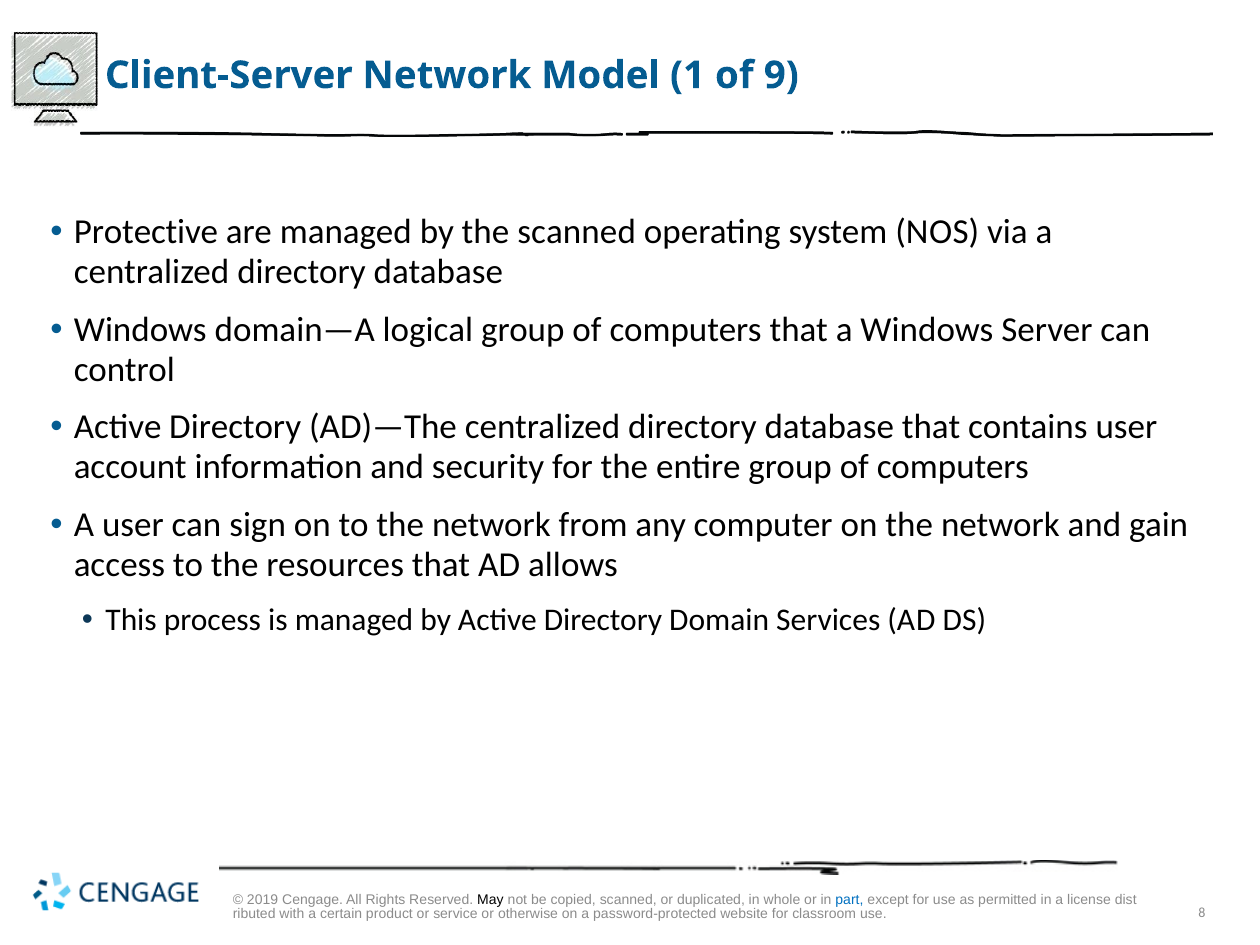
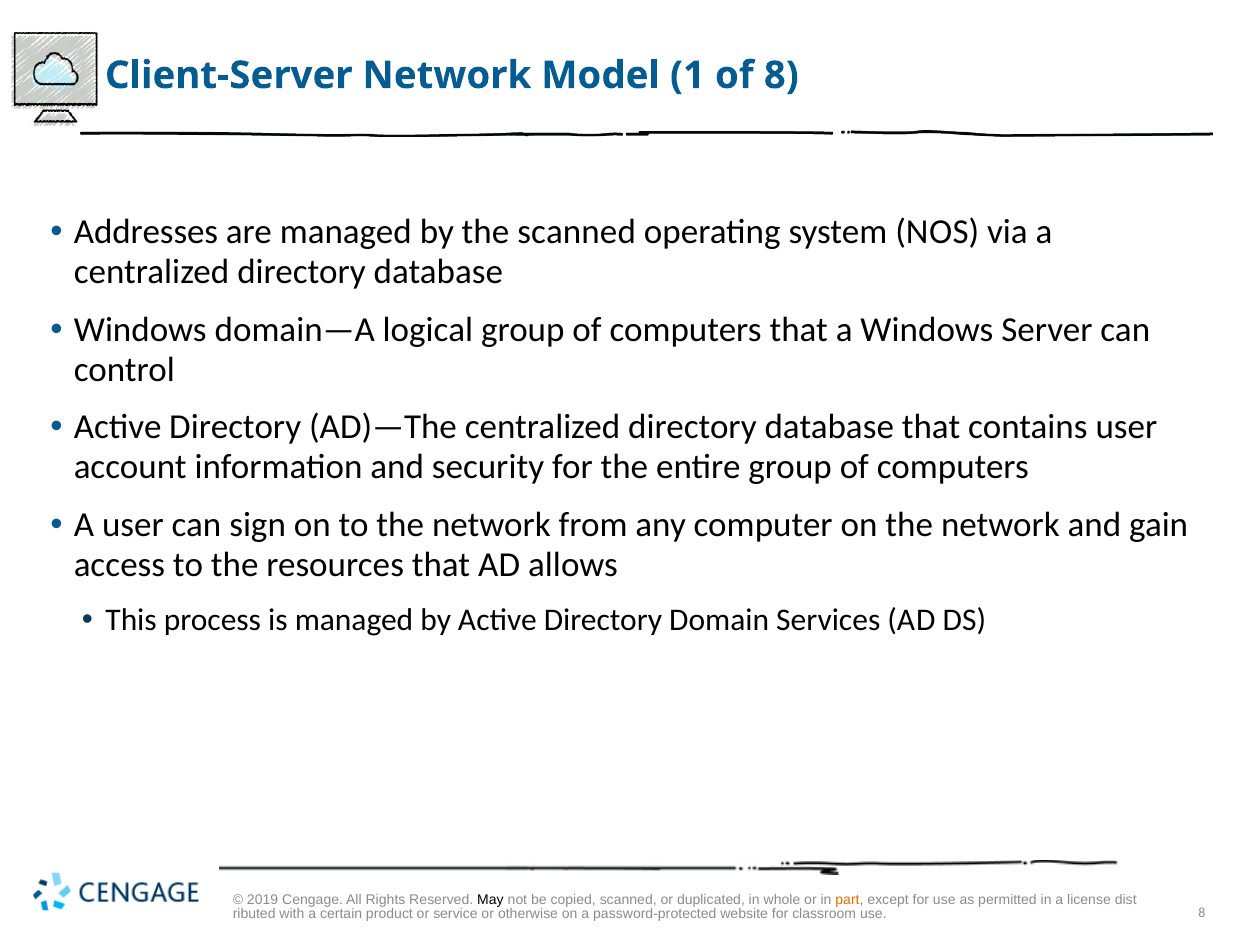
of 9: 9 -> 8
Protective: Protective -> Addresses
part colour: blue -> orange
